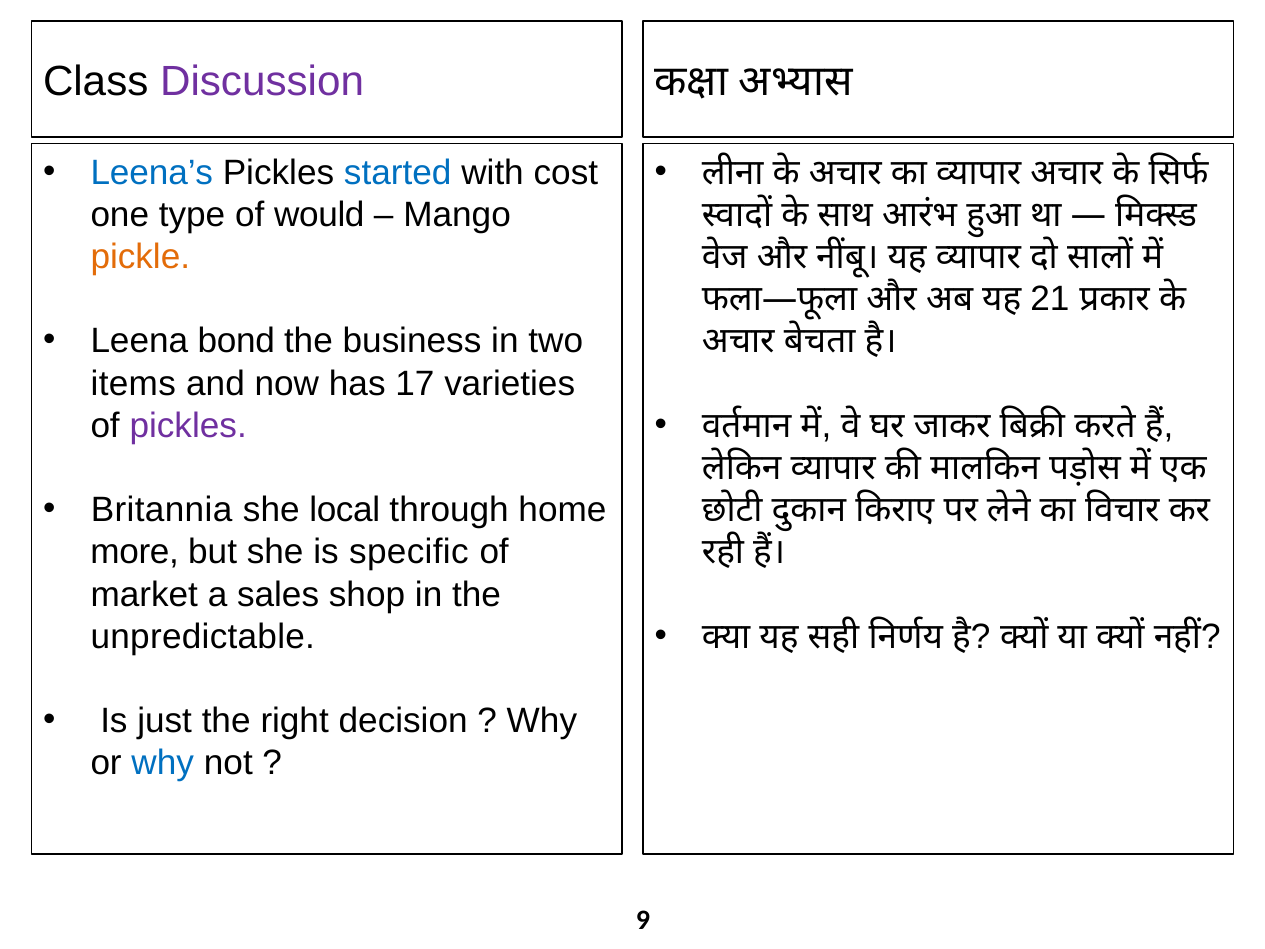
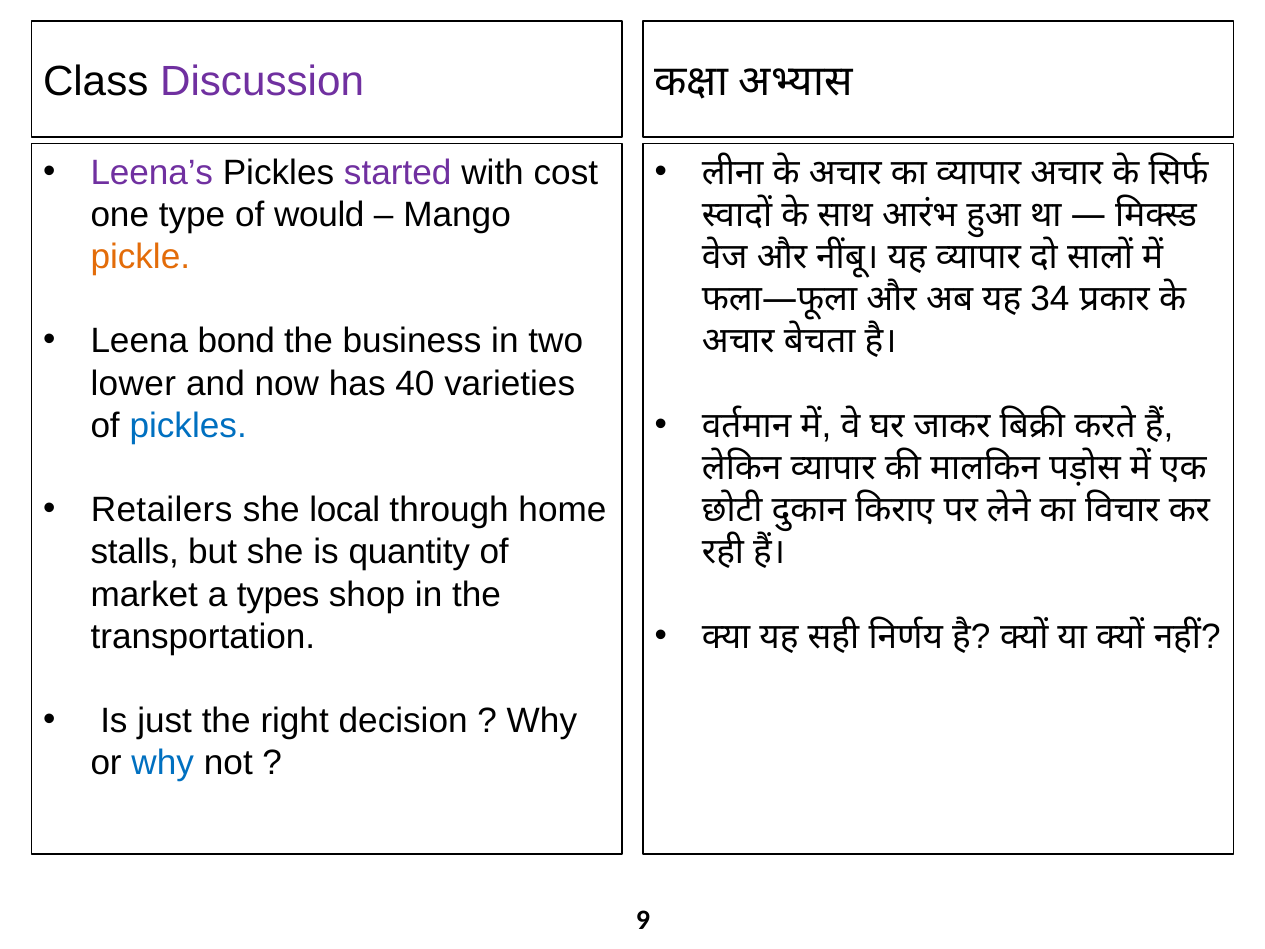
Leena’s colour: blue -> purple
started colour: blue -> purple
21: 21 -> 34
items: items -> lower
17: 17 -> 40
pickles at (188, 426) colour: purple -> blue
Britannia: Britannia -> Retailers
more: more -> stalls
specific: specific -> quantity
sales: sales -> types
unpredictable: unpredictable -> transportation
